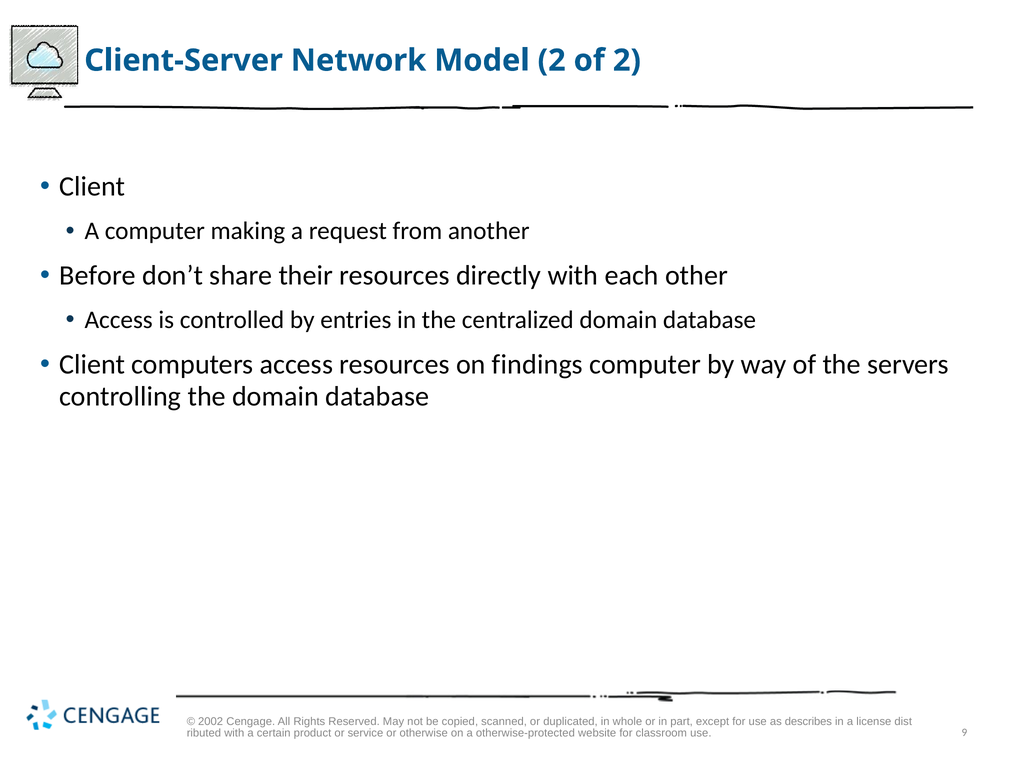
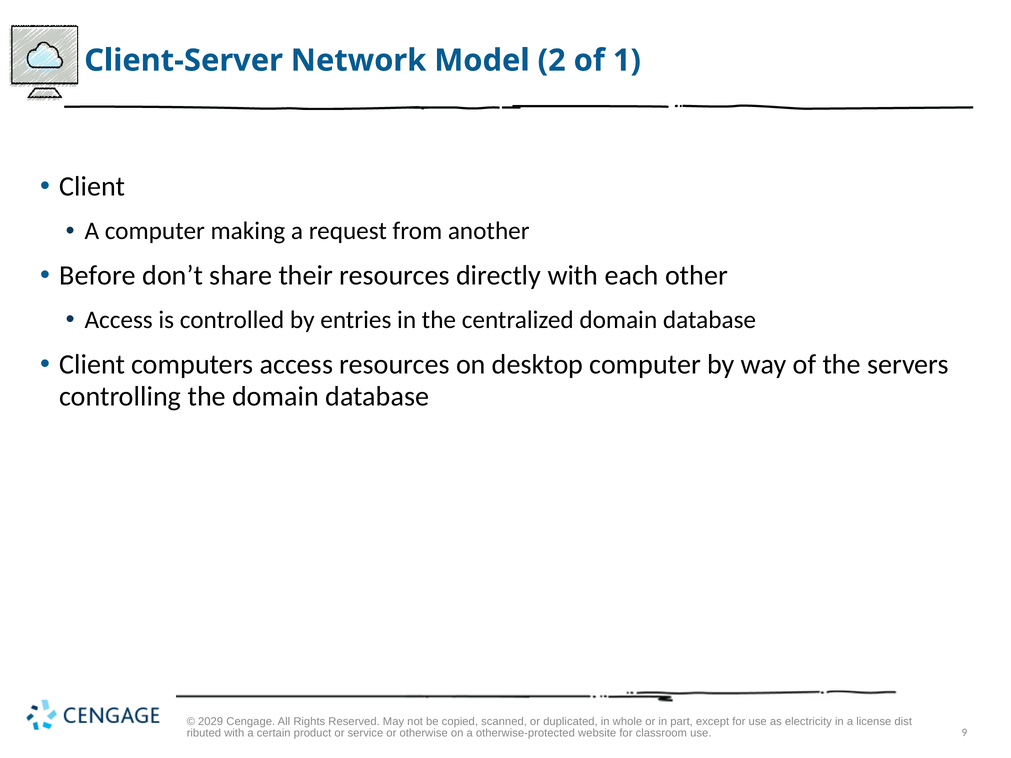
of 2: 2 -> 1
findings: findings -> desktop
2002: 2002 -> 2029
describes: describes -> electricity
